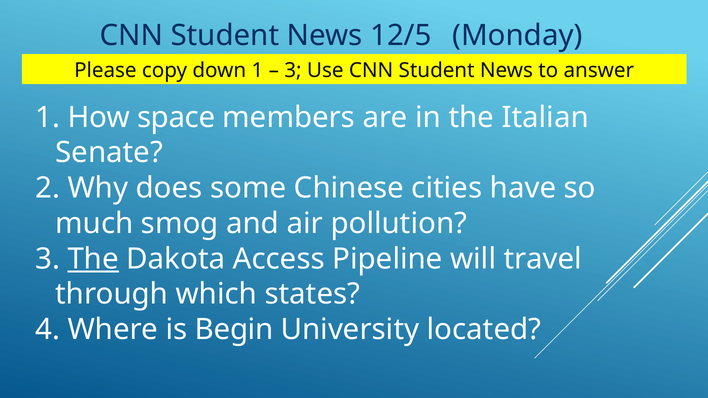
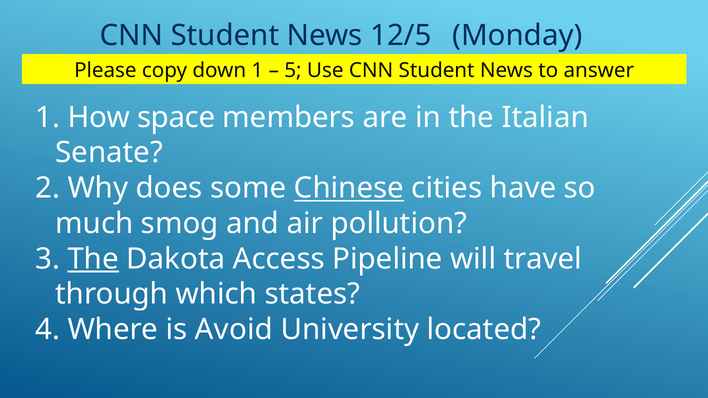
3 at (293, 71): 3 -> 5
Chinese underline: none -> present
Begin: Begin -> Avoid
